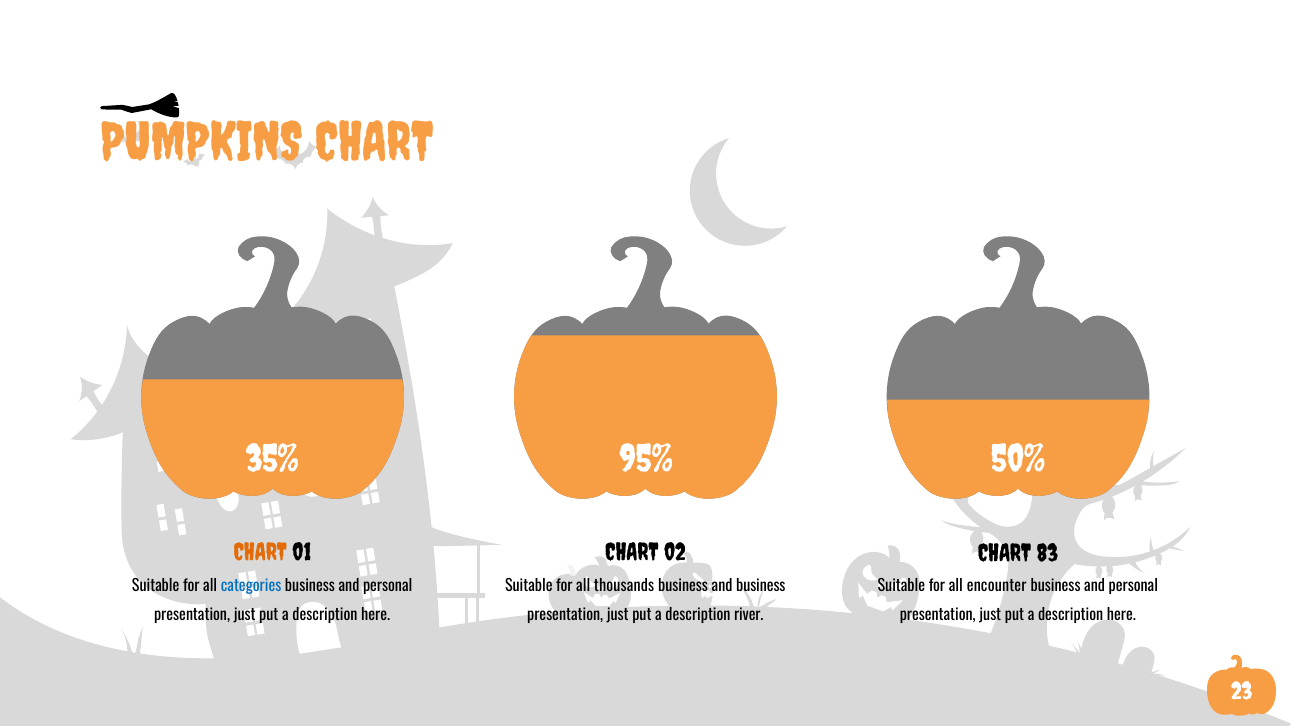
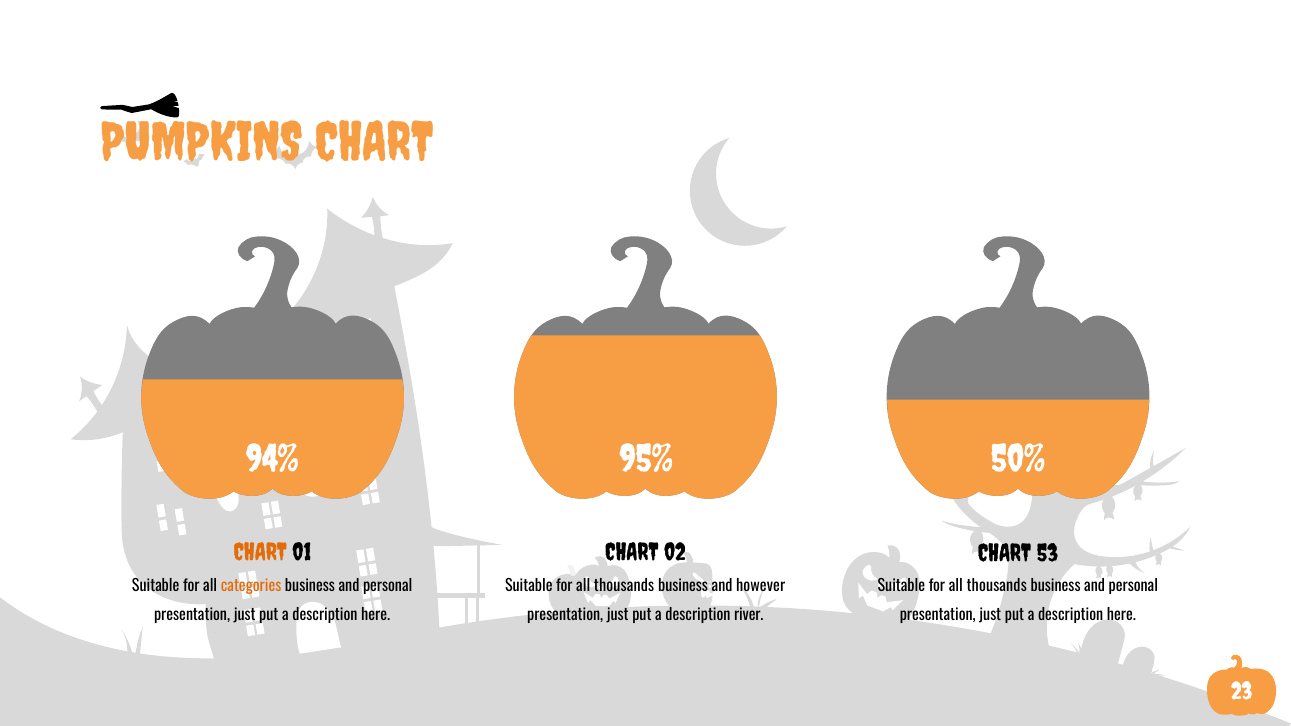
35%: 35% -> 94%
83: 83 -> 53
categories colour: blue -> orange
and business: business -> however
encounter at (997, 587): encounter -> thousands
